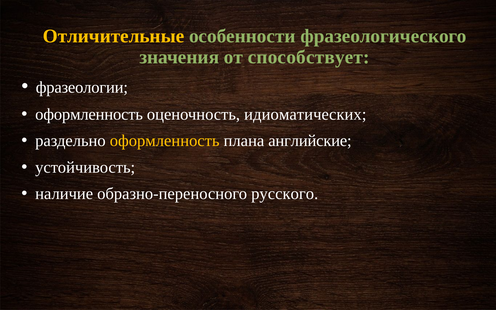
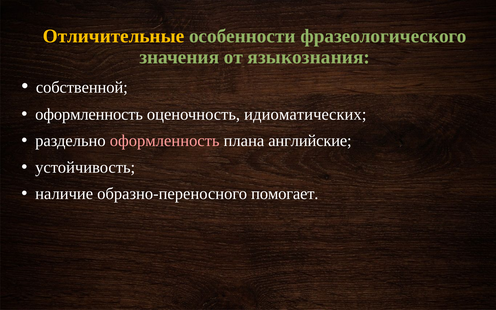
способствует: способствует -> языкознания
фразеологии: фразеологии -> собственной
оформленность at (165, 141) colour: yellow -> pink
русского: русского -> помогает
